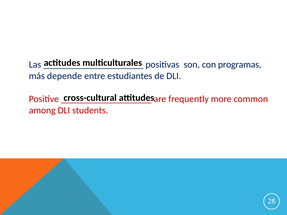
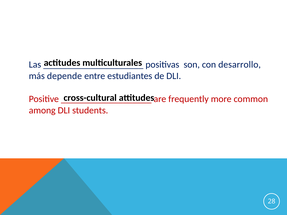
programas: programas -> desarrollo
